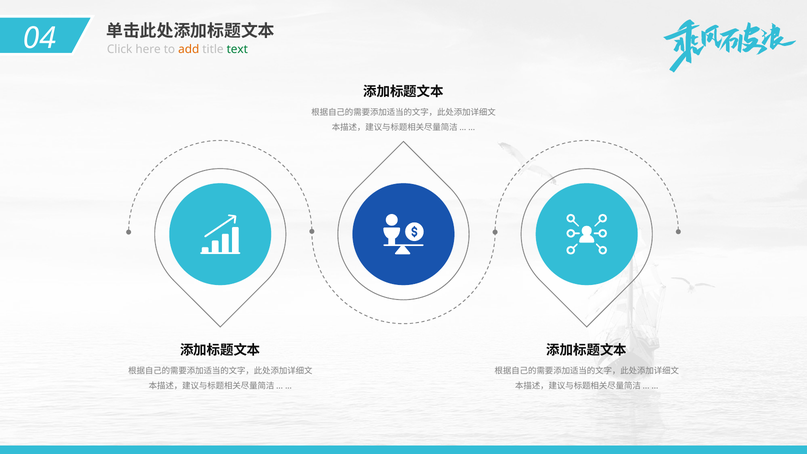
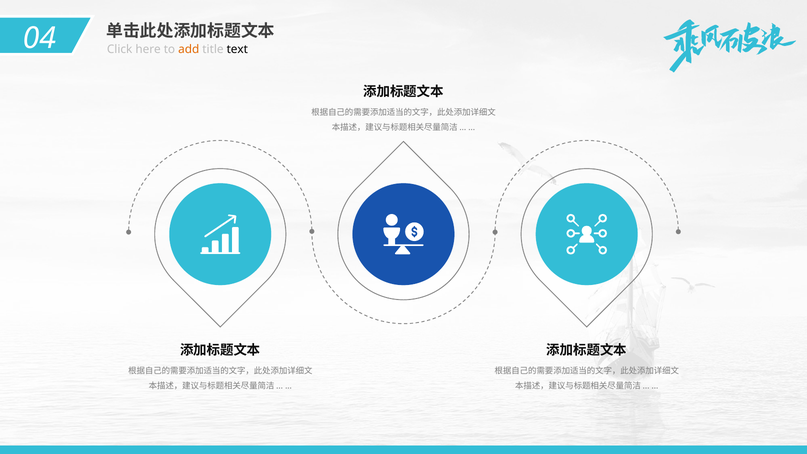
text colour: green -> black
